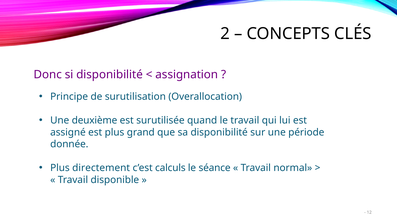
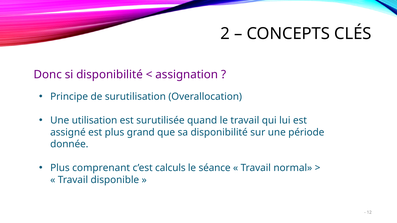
deuxième: deuxième -> utilisation
directement: directement -> comprenant
